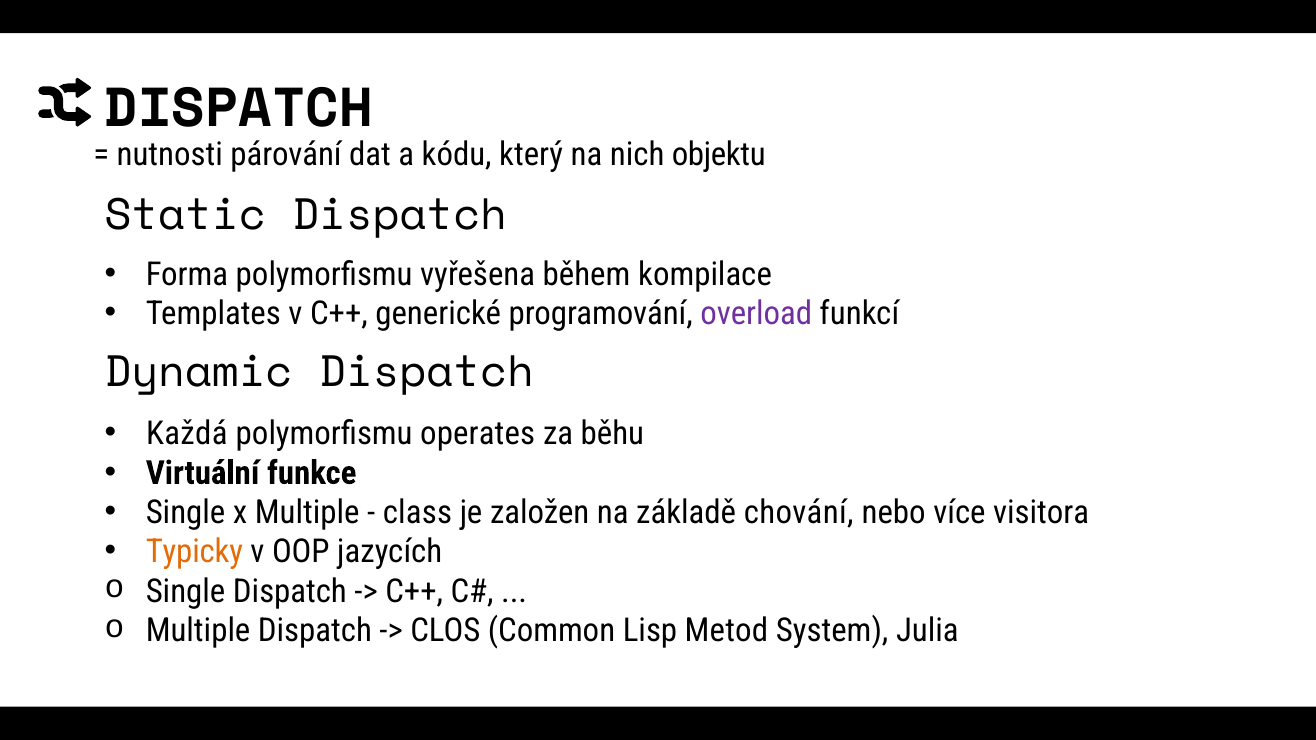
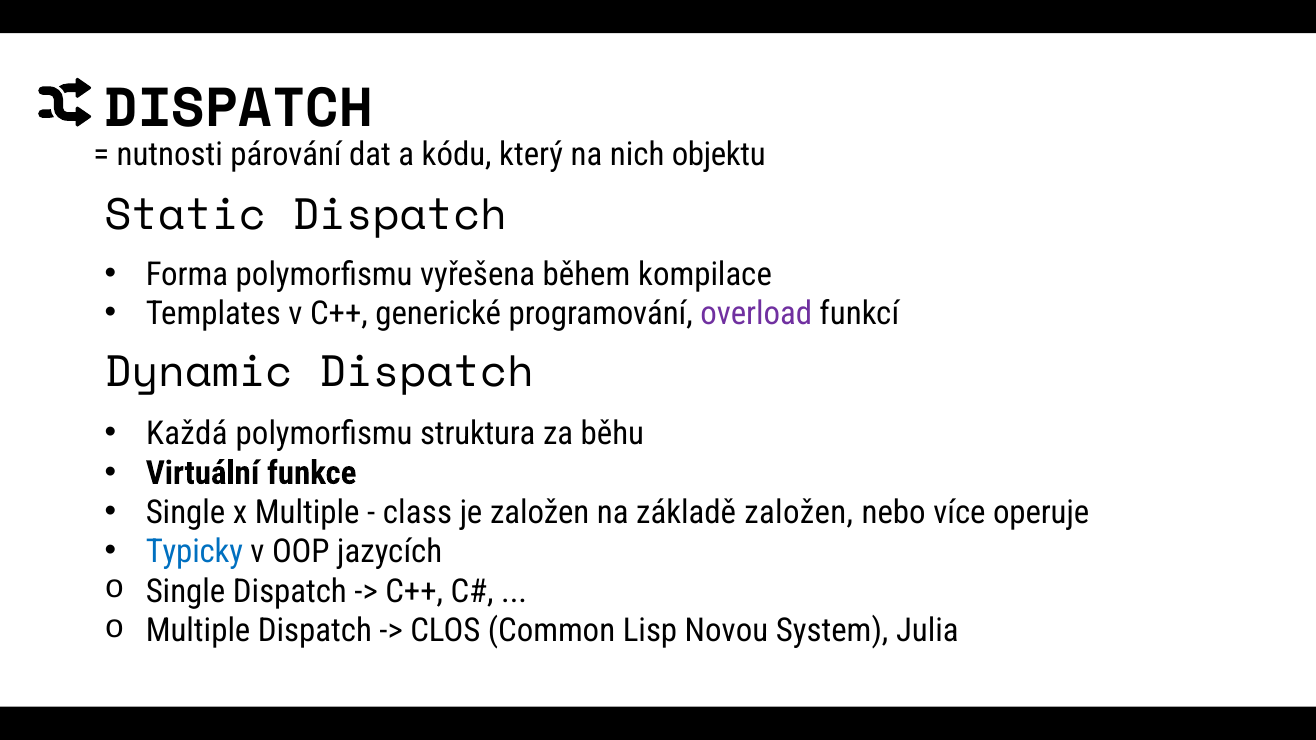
operates: operates -> struktura
základě chování: chování -> založen
visitora: visitora -> operuje
Typicky colour: orange -> blue
Metod: Metod -> Novou
